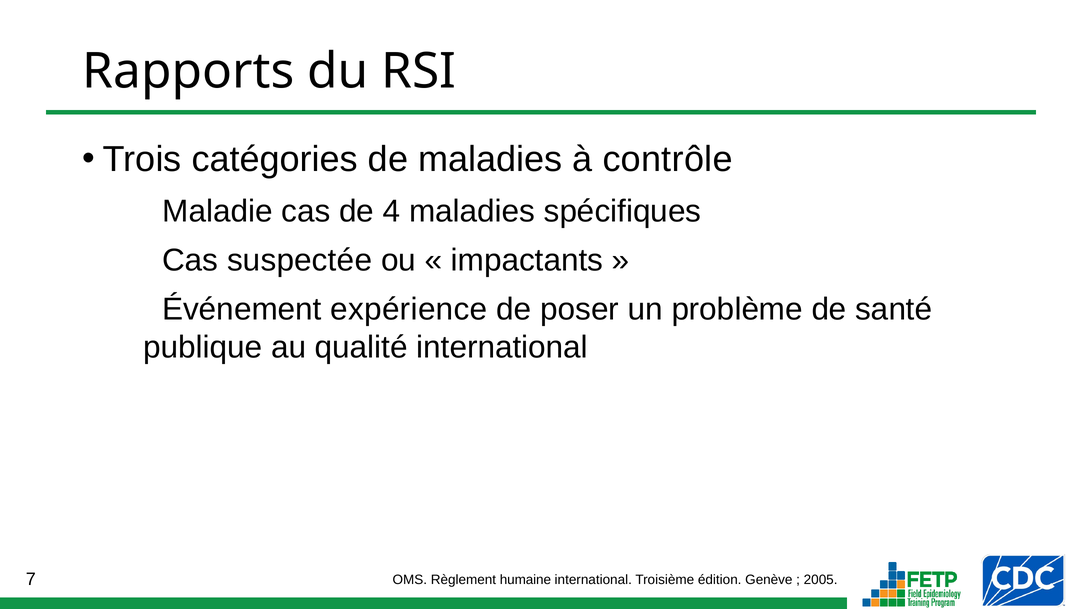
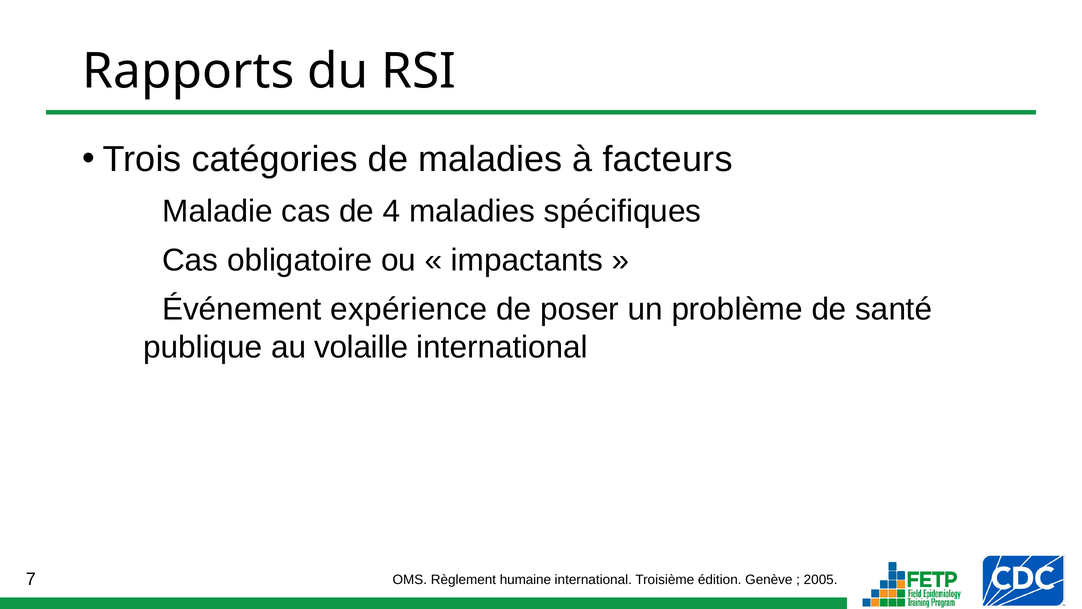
contrôle: contrôle -> facteurs
suspectée: suspectée -> obligatoire
qualité: qualité -> volaille
